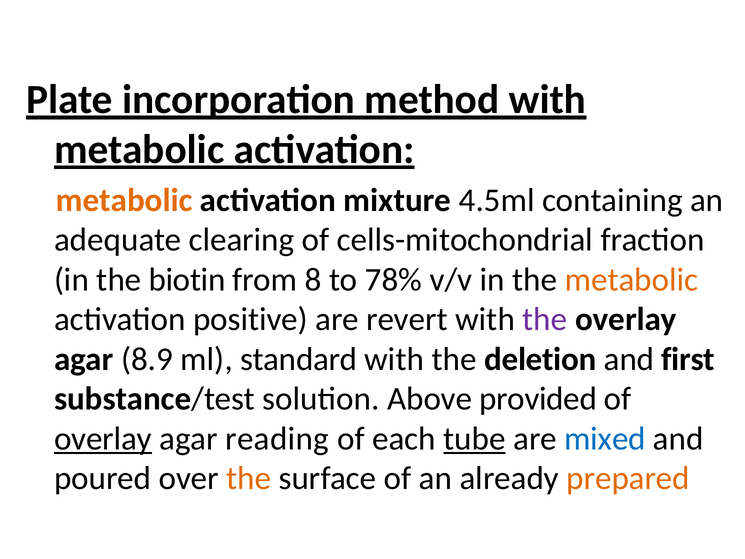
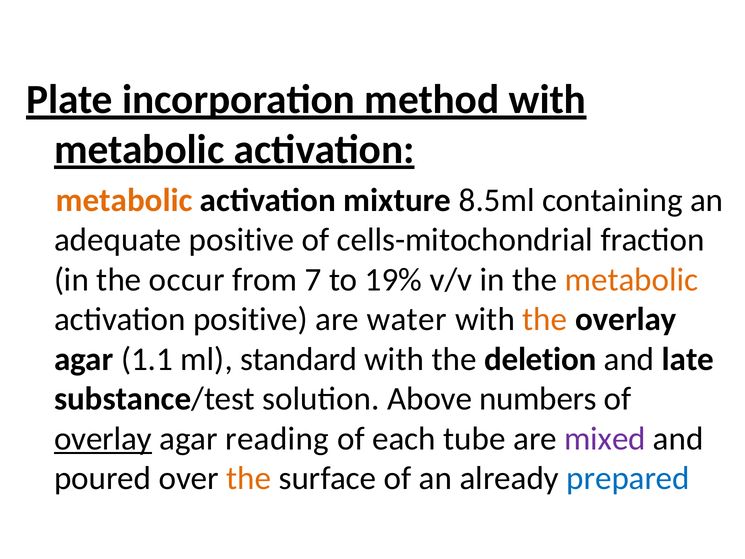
4.5ml: 4.5ml -> 8.5ml
adequate clearing: clearing -> positive
biotin: biotin -> occur
8: 8 -> 7
78%: 78% -> 19%
revert: revert -> water
the at (545, 319) colour: purple -> orange
8.9: 8.9 -> 1.1
first: first -> late
provided: provided -> numbers
tube underline: present -> none
mixed colour: blue -> purple
prepared colour: orange -> blue
